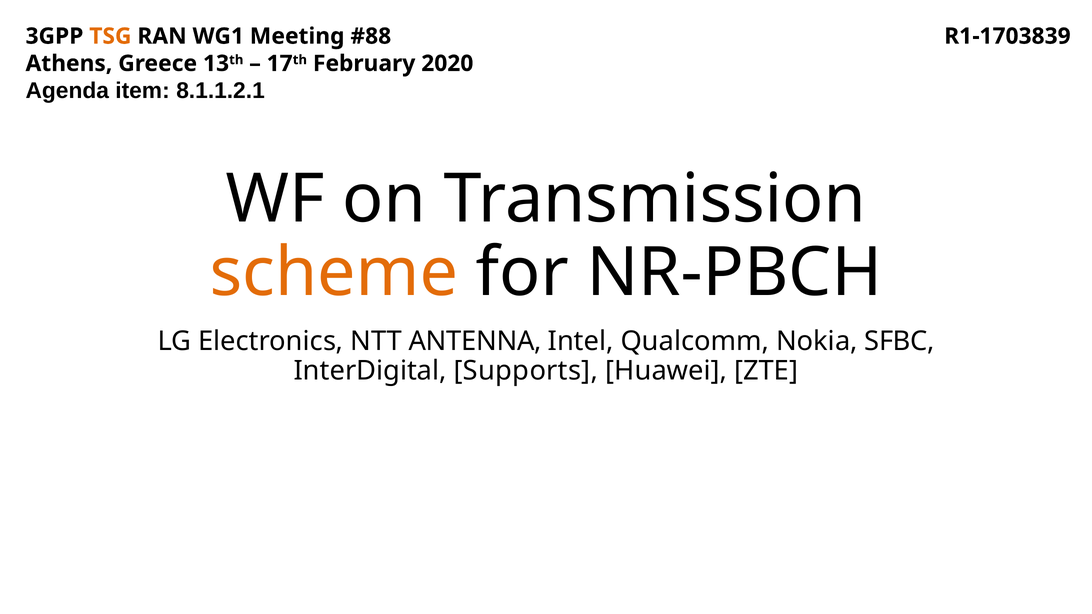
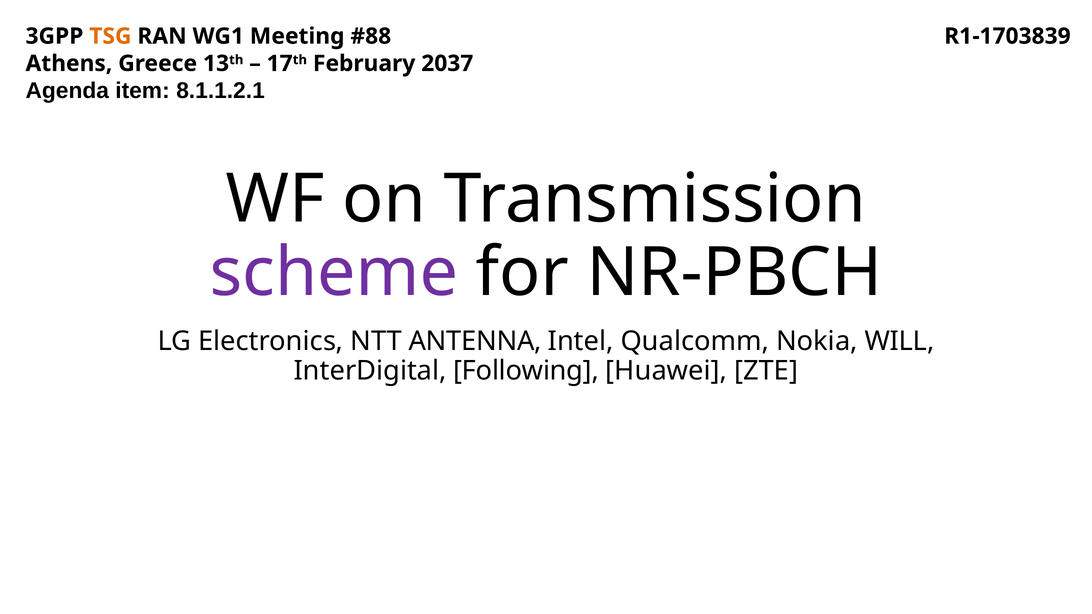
2020: 2020 -> 2037
scheme colour: orange -> purple
SFBC: SFBC -> WILL
Supports: Supports -> Following
